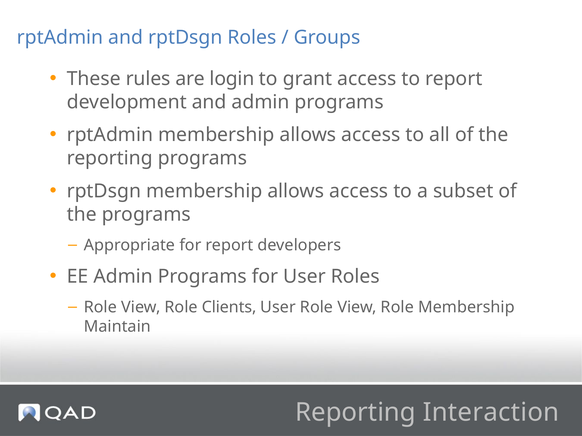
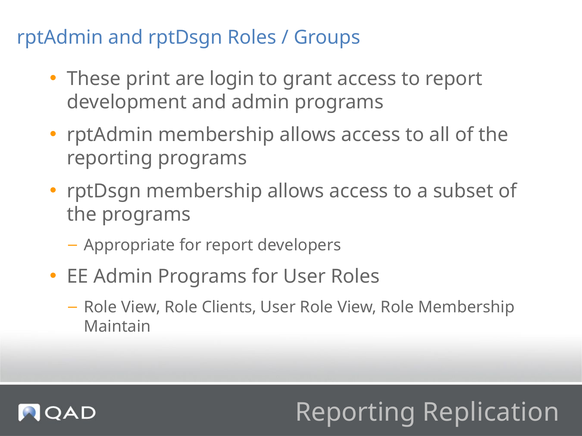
rules: rules -> print
Interaction: Interaction -> Replication
